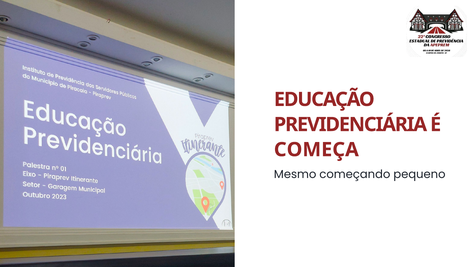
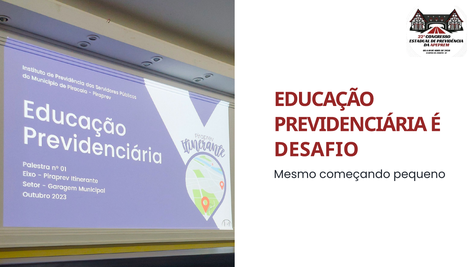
COMEÇA: COMEÇA -> DESAFIO
